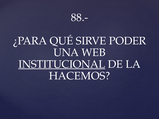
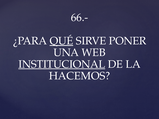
88.-: 88.- -> 66.-
QUÉ underline: none -> present
PODER: PODER -> PONER
